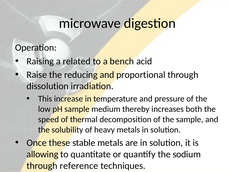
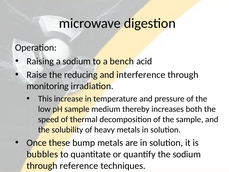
a related: related -> sodium
proportional: proportional -> interference
dissolution: dissolution -> monitoring
stable: stable -> bump
allowing: allowing -> bubbles
